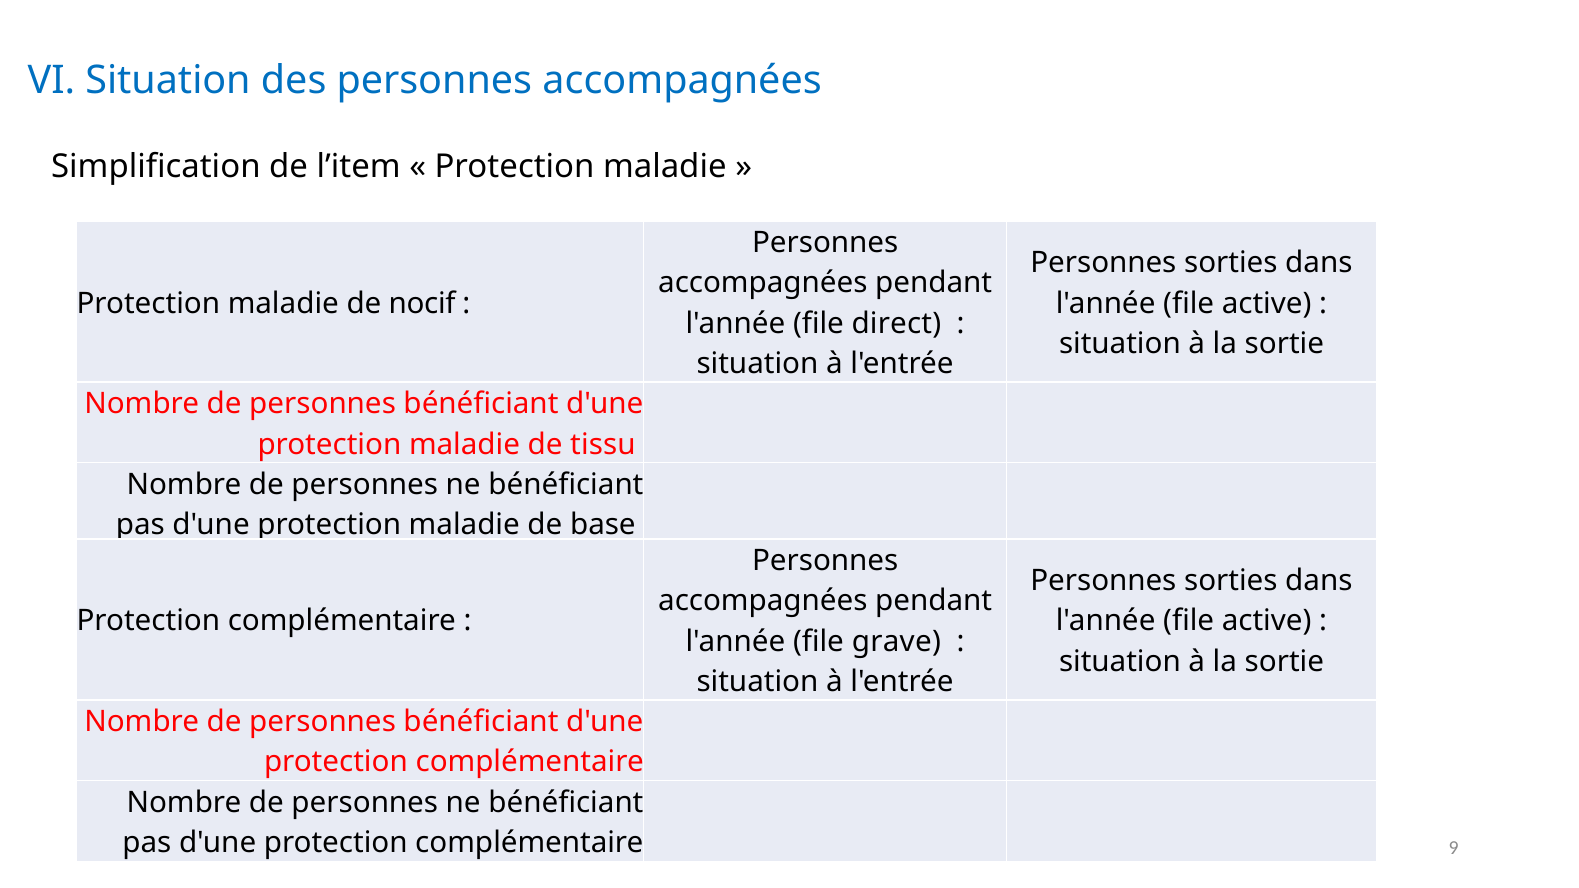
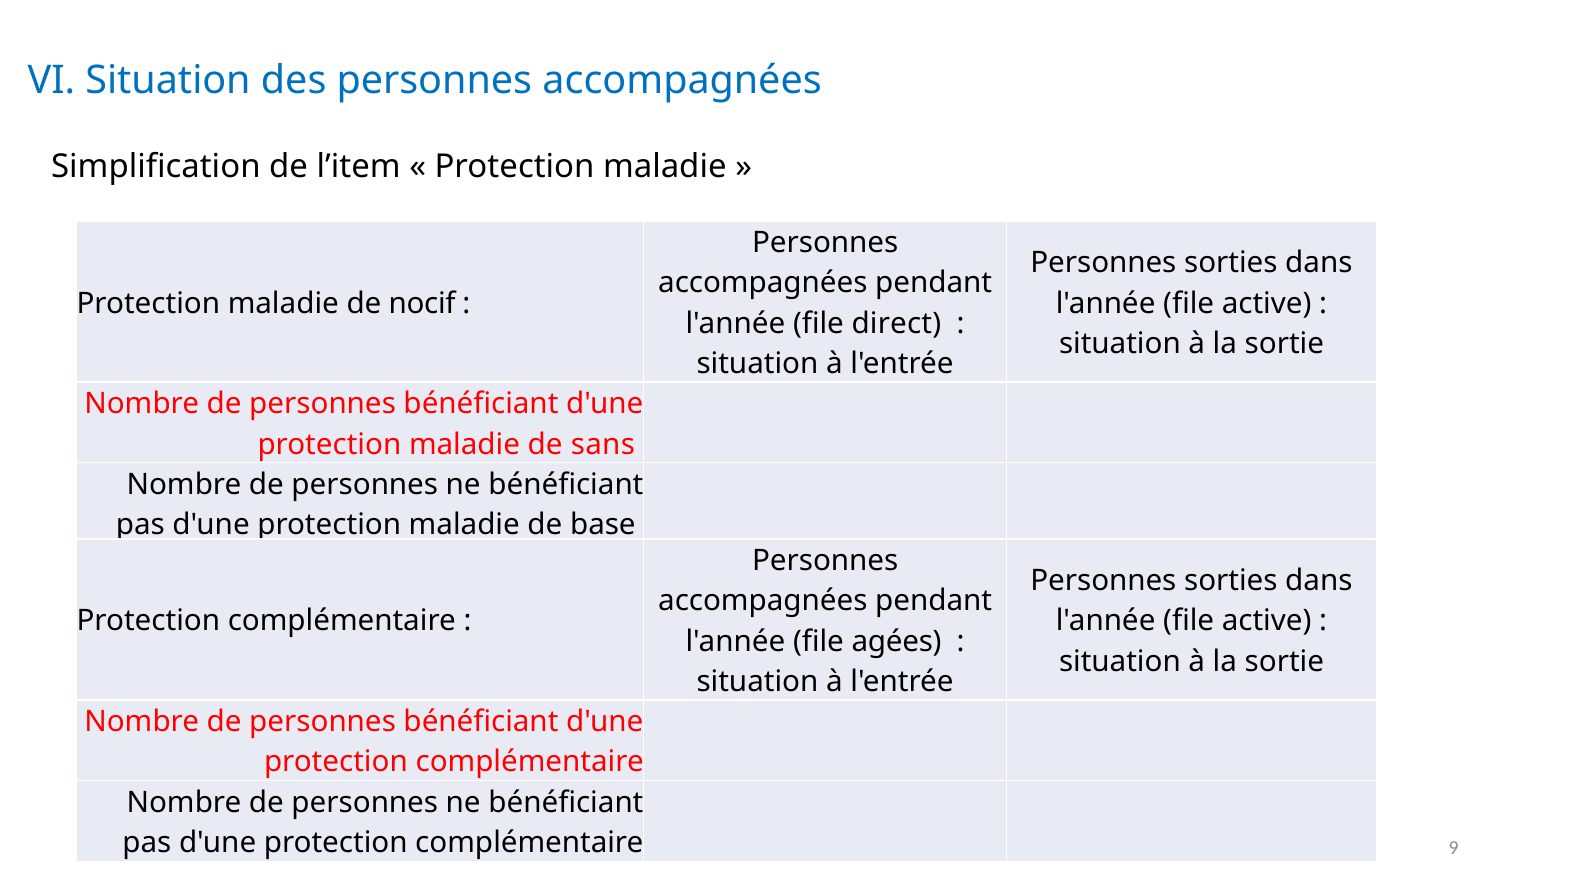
tissu: tissu -> sans
grave: grave -> agées
